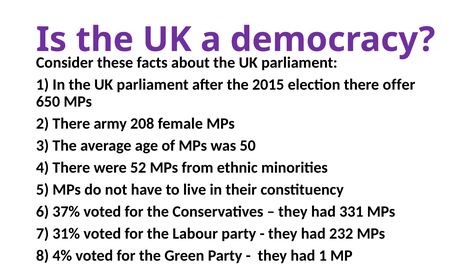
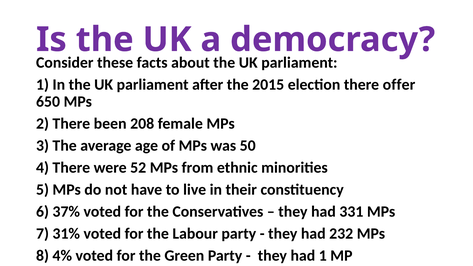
army: army -> been
